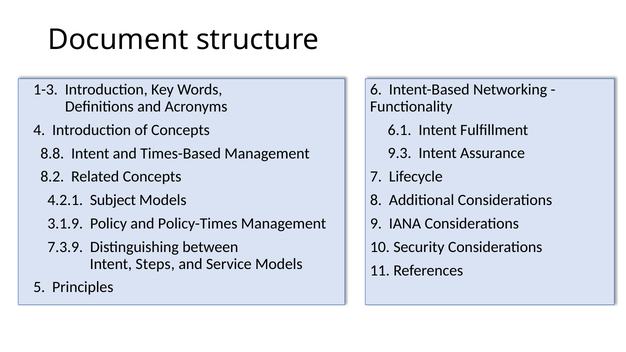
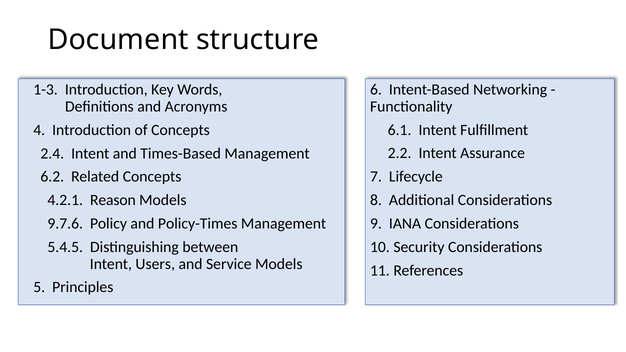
8.8: 8.8 -> 2.4
9.3: 9.3 -> 2.2
8.2: 8.2 -> 6.2
Subject: Subject -> Reason
3.1.9: 3.1.9 -> 9.7.6
7.3.9: 7.3.9 -> 5.4.5
Steps: Steps -> Users
